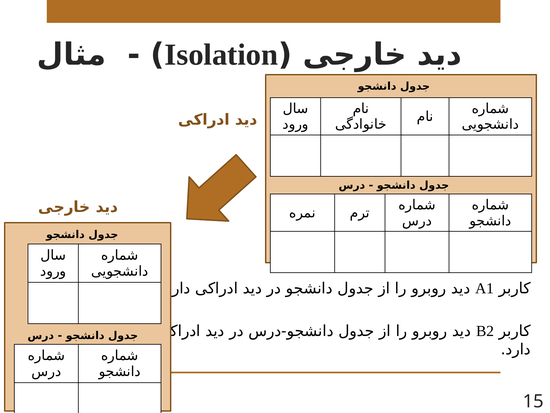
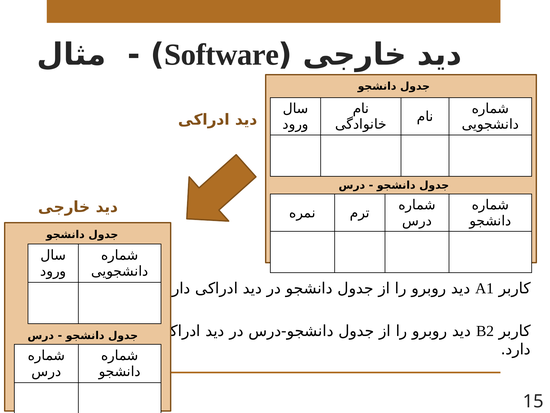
Isolation: Isolation -> Software
